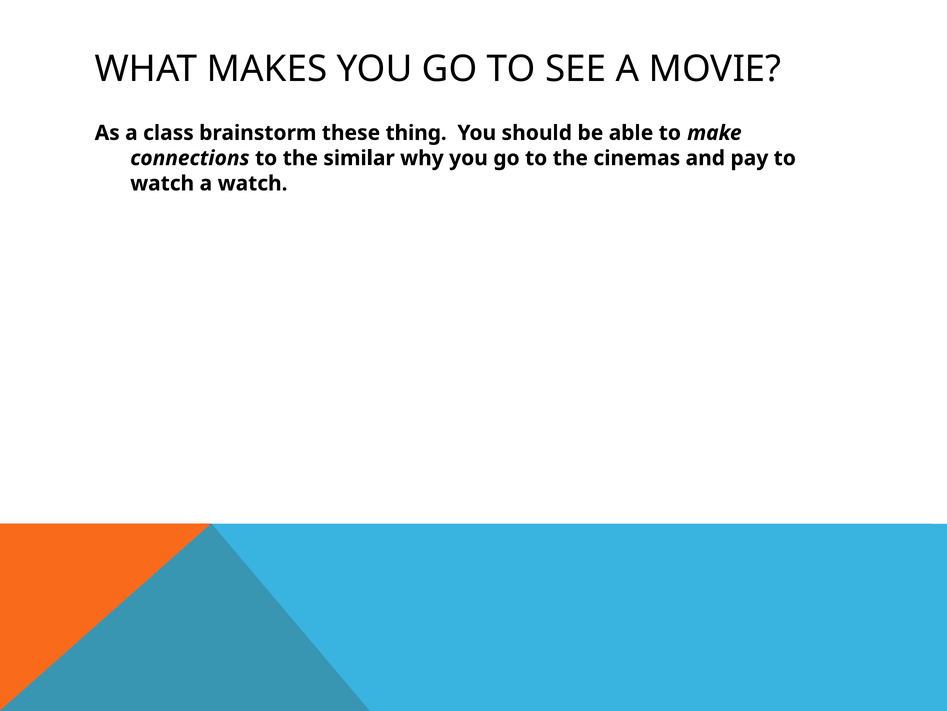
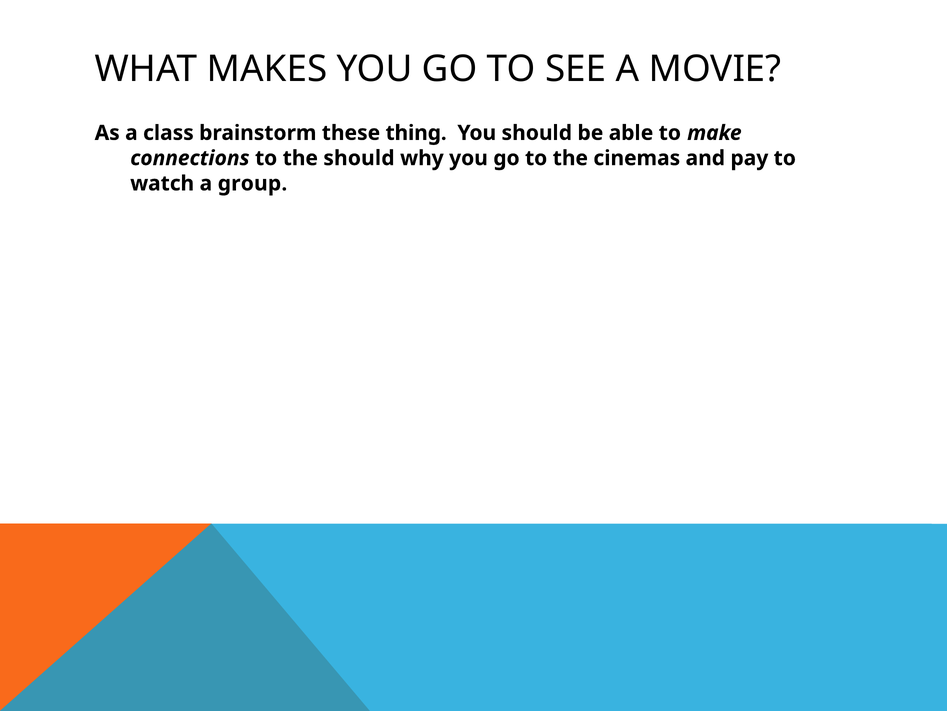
the similar: similar -> should
a watch: watch -> group
